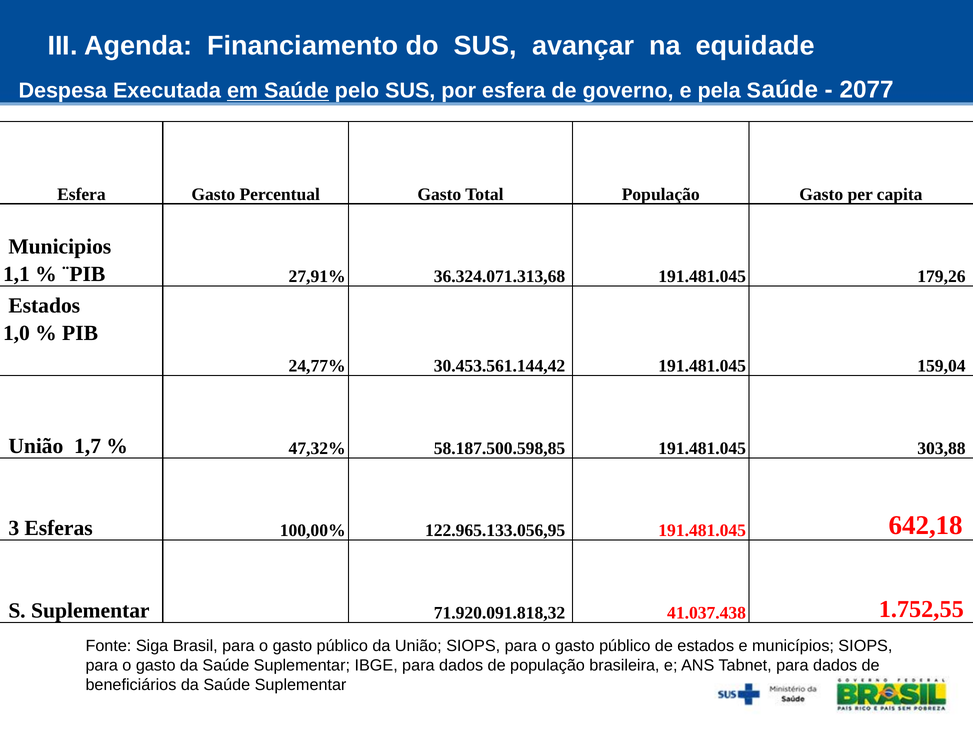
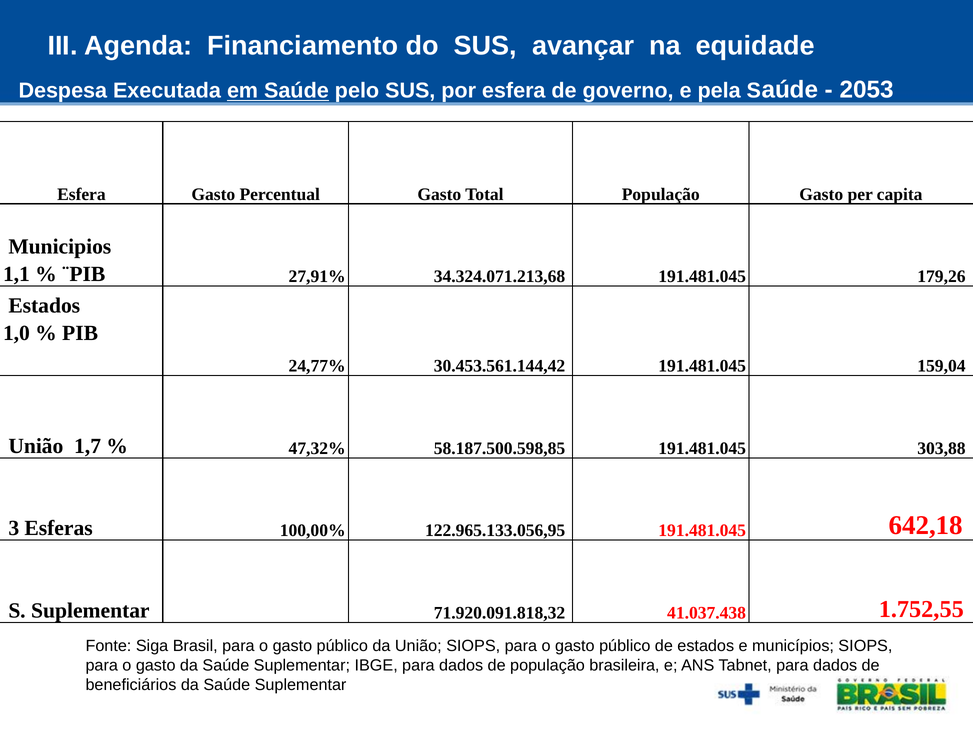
2077: 2077 -> 2053
36.324.071.313,68: 36.324.071.313,68 -> 34.324.071.213,68
